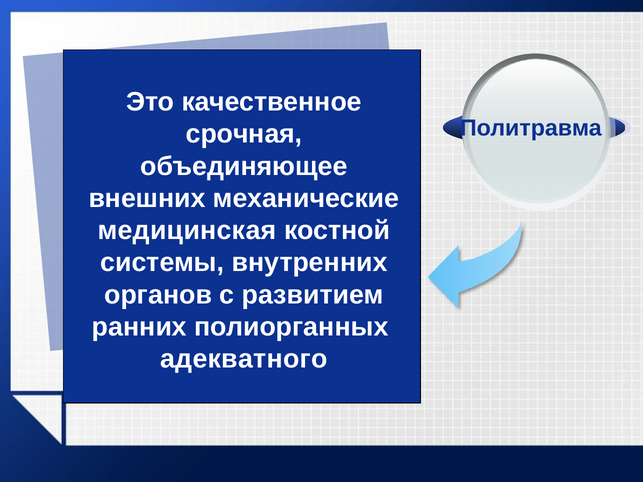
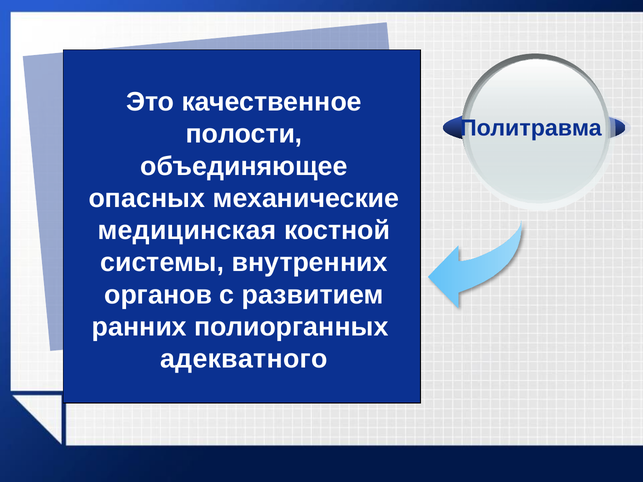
срочная: срочная -> полости
внешних: внешних -> опасных
